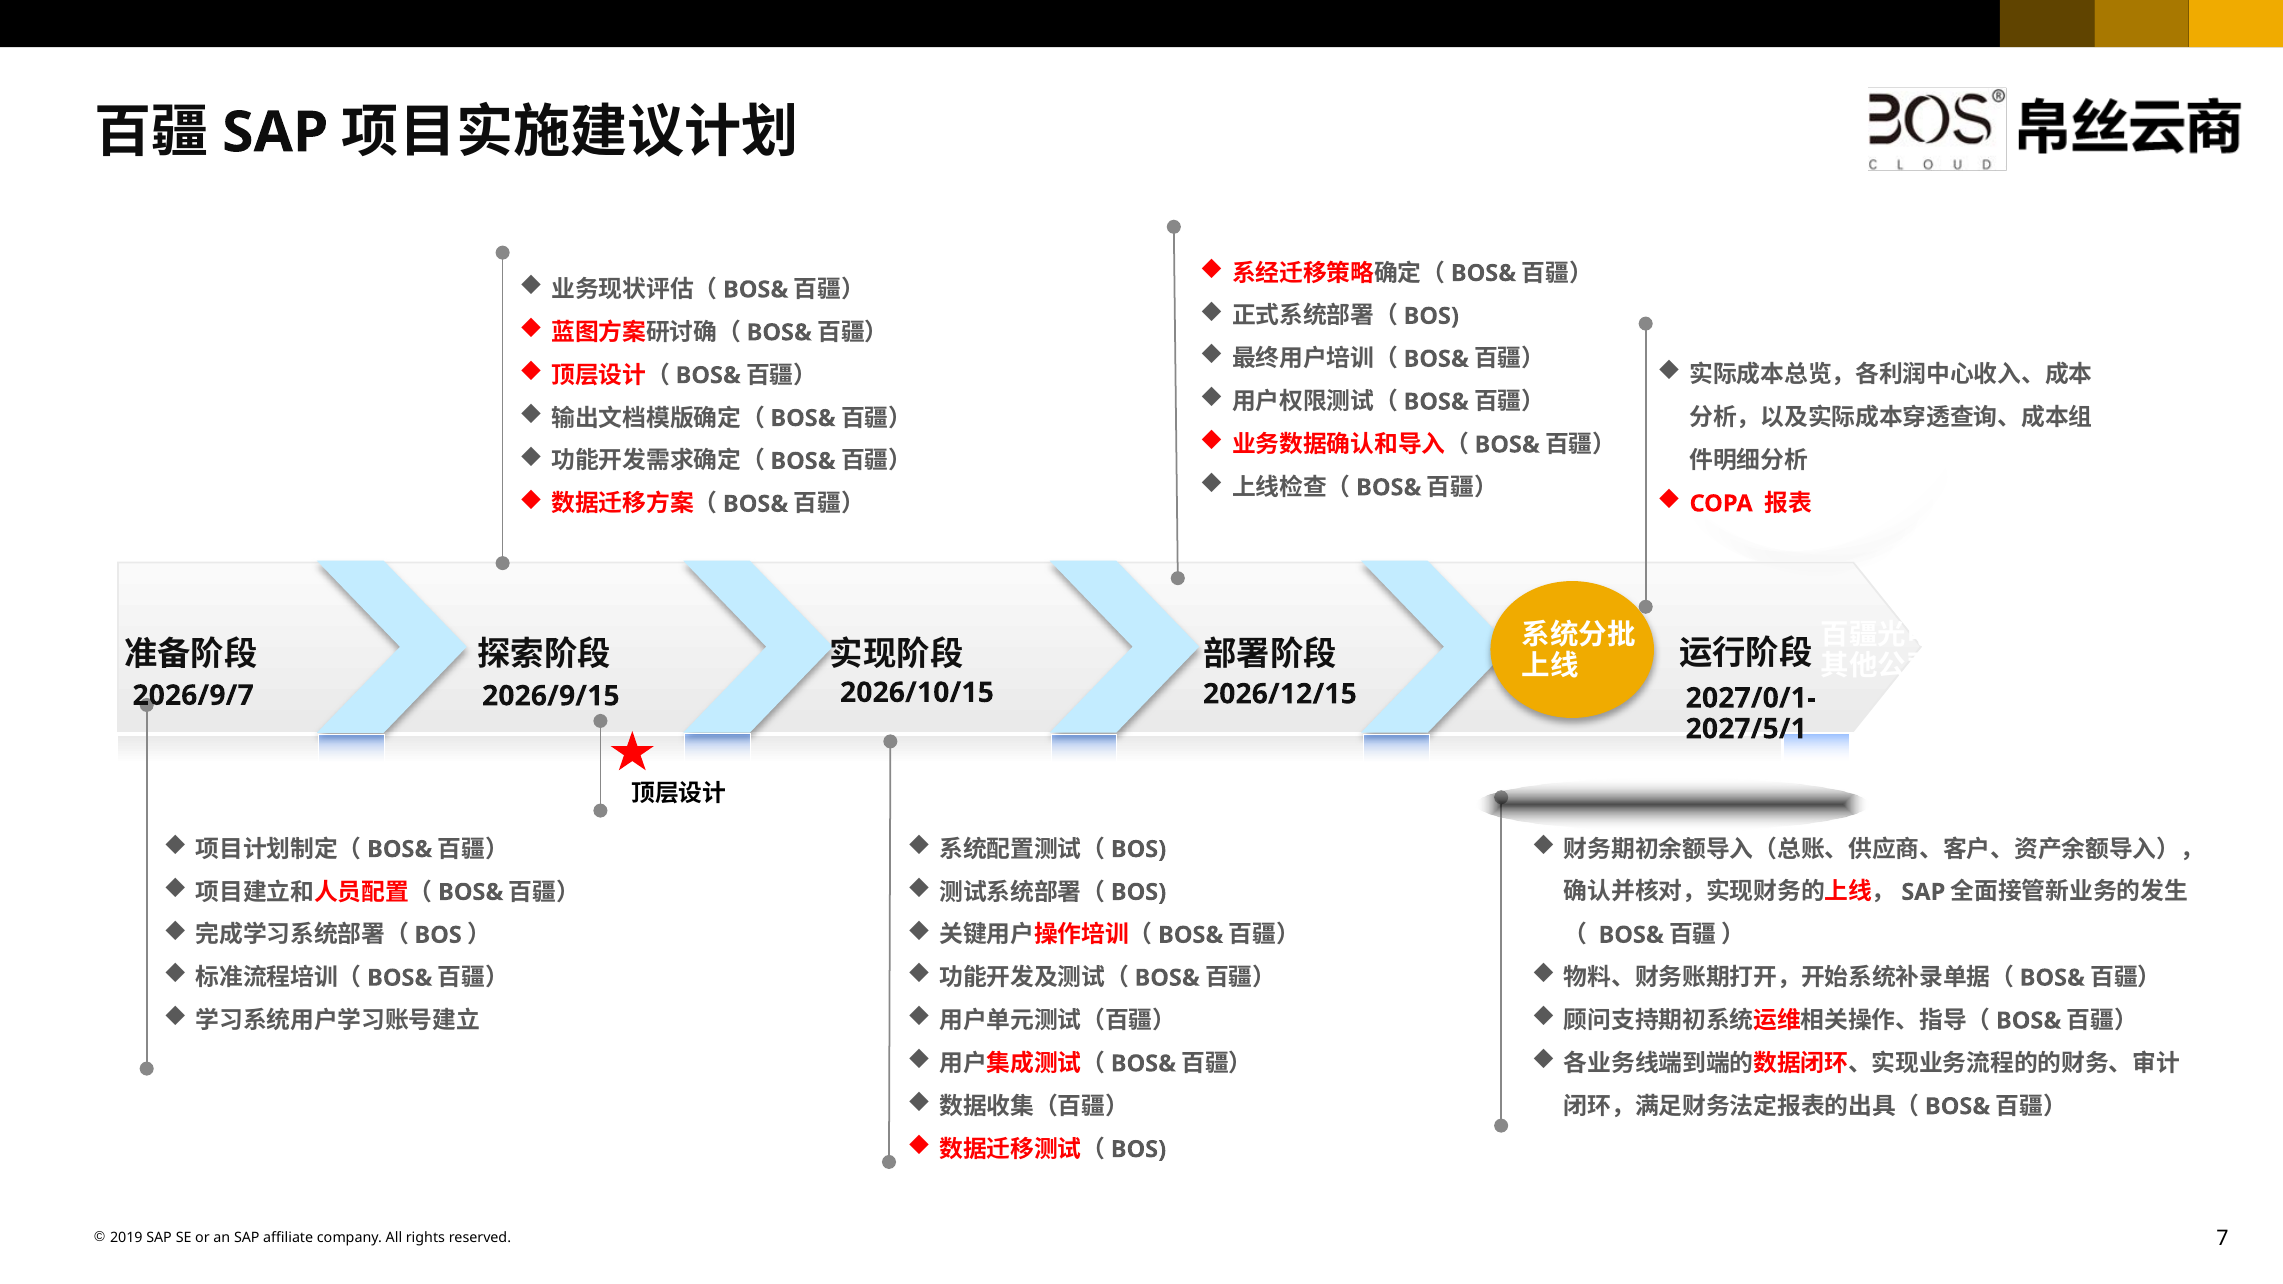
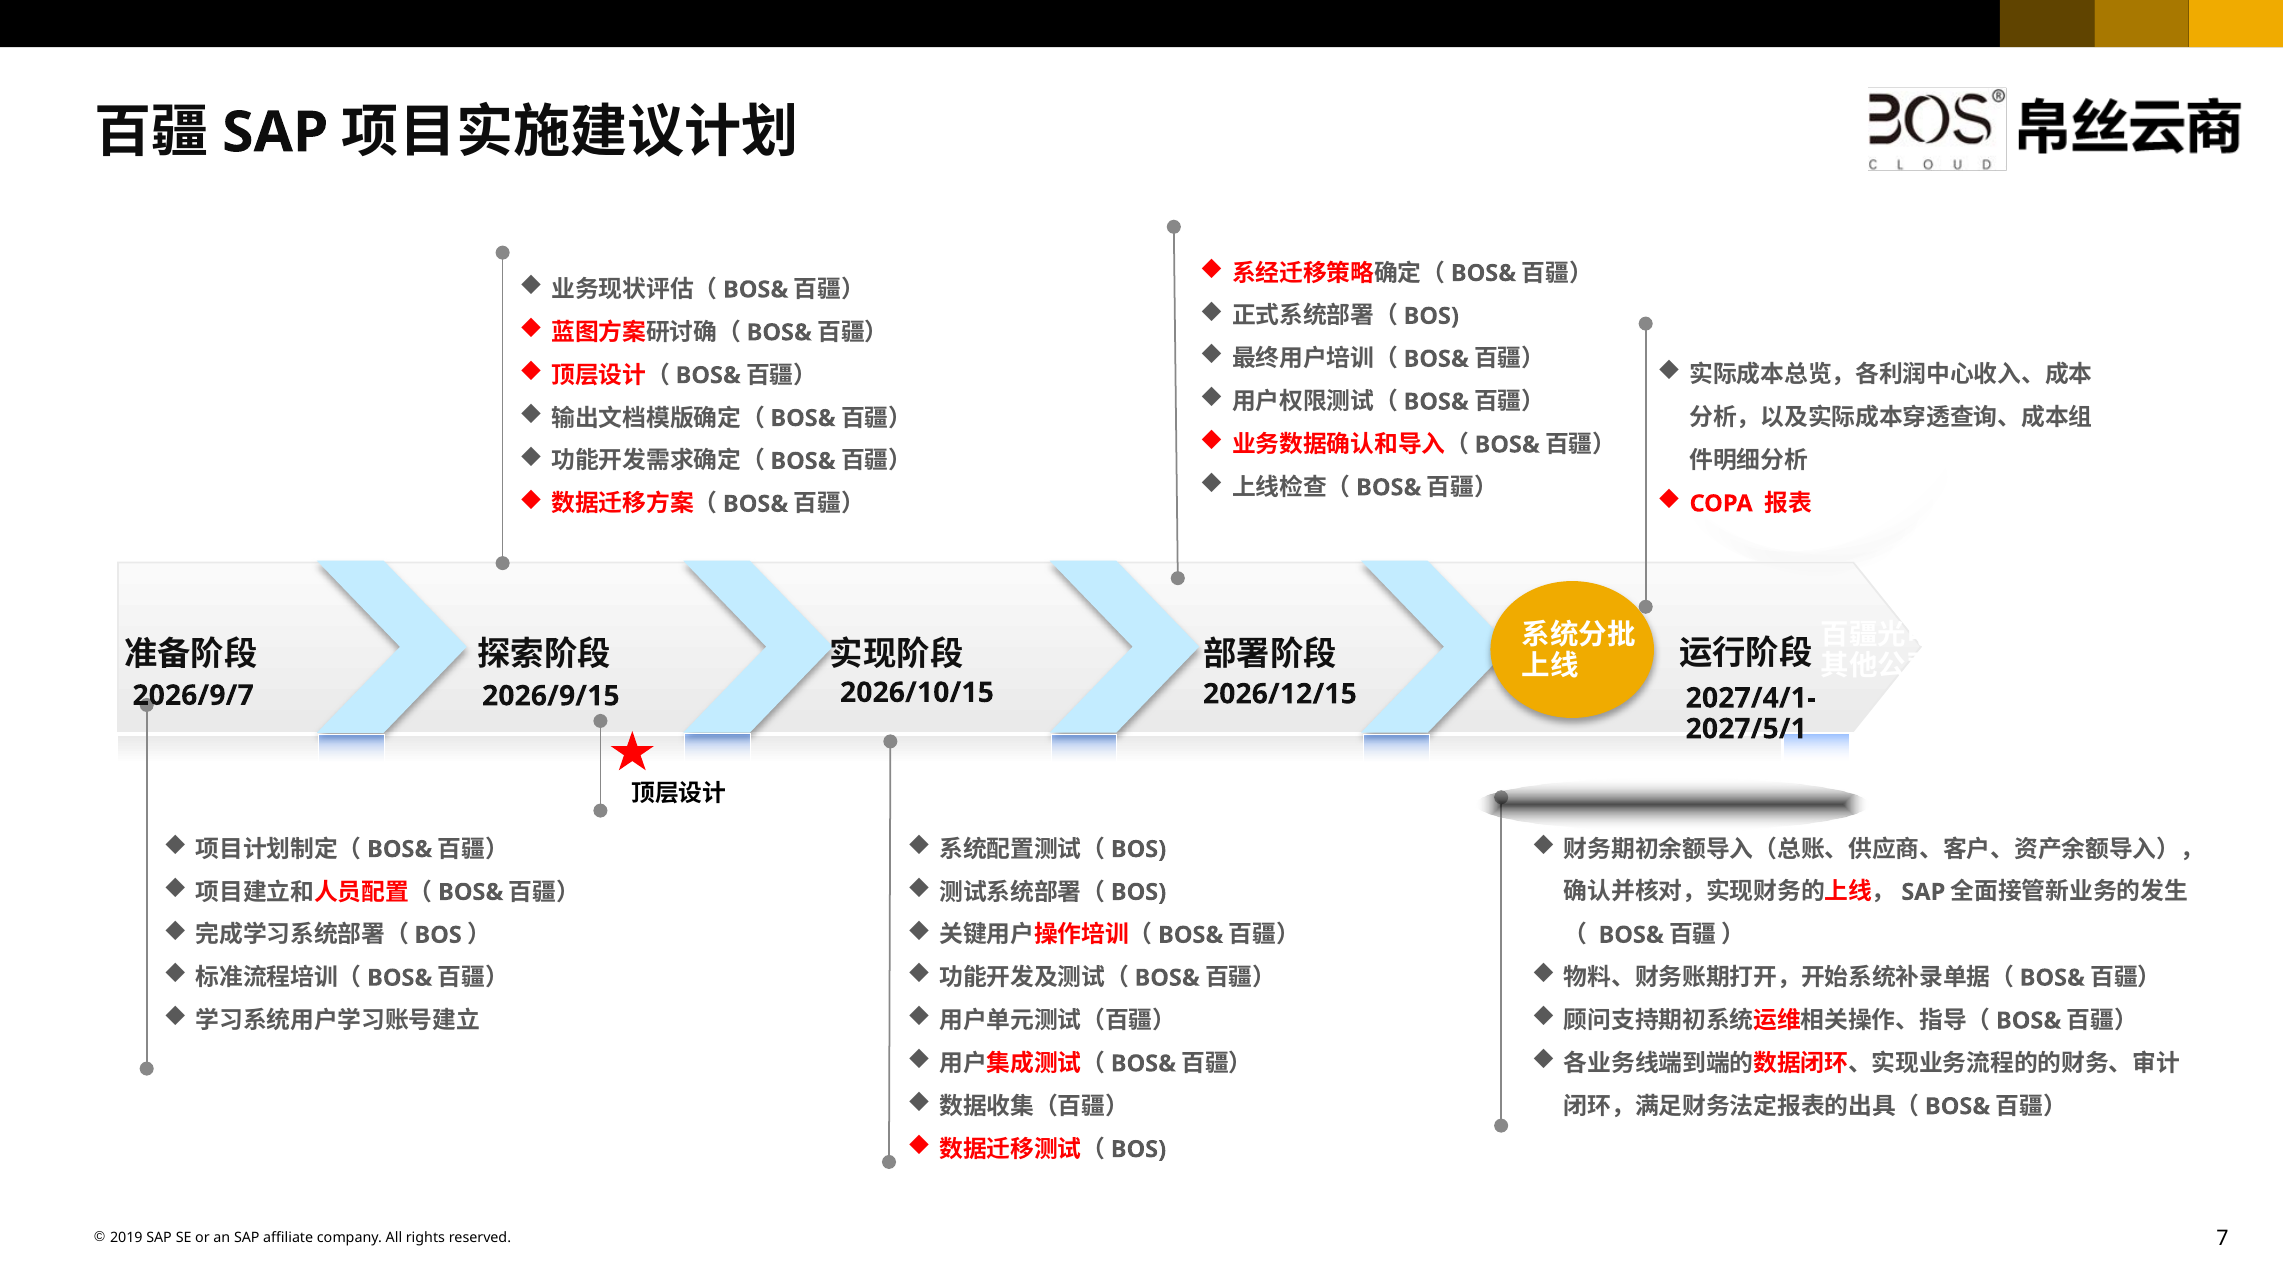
2027/0/1-: 2027/0/1- -> 2027/4/1-
